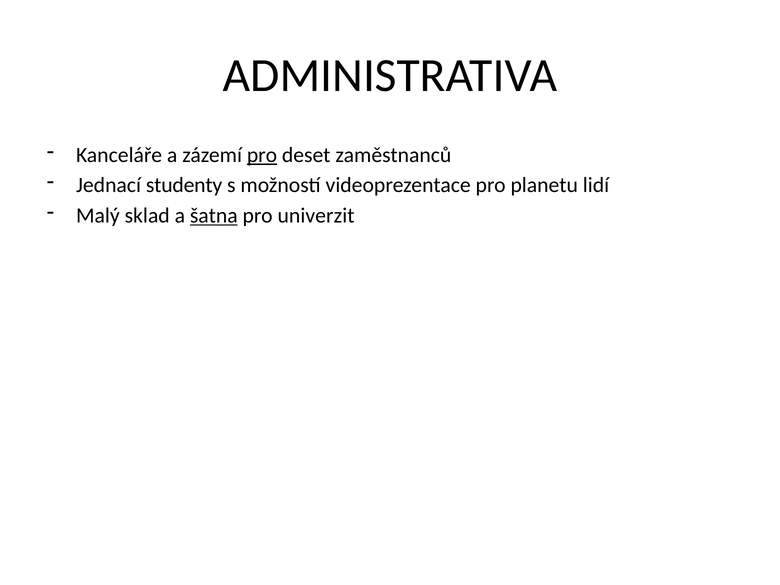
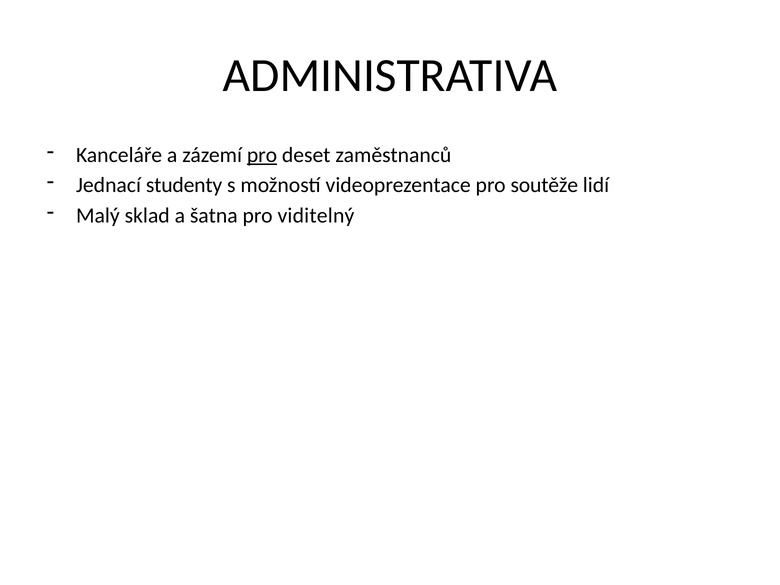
planetu: planetu -> soutěže
šatna underline: present -> none
univerzit: univerzit -> viditelný
